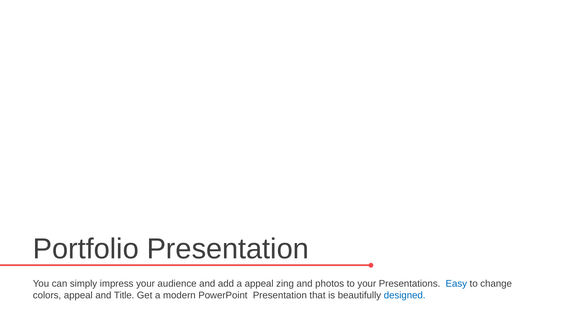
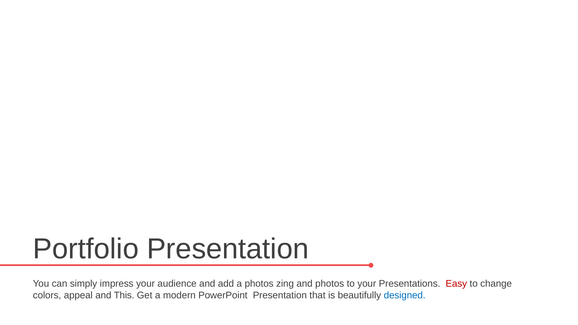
a appeal: appeal -> photos
Easy colour: blue -> red
Title: Title -> This
